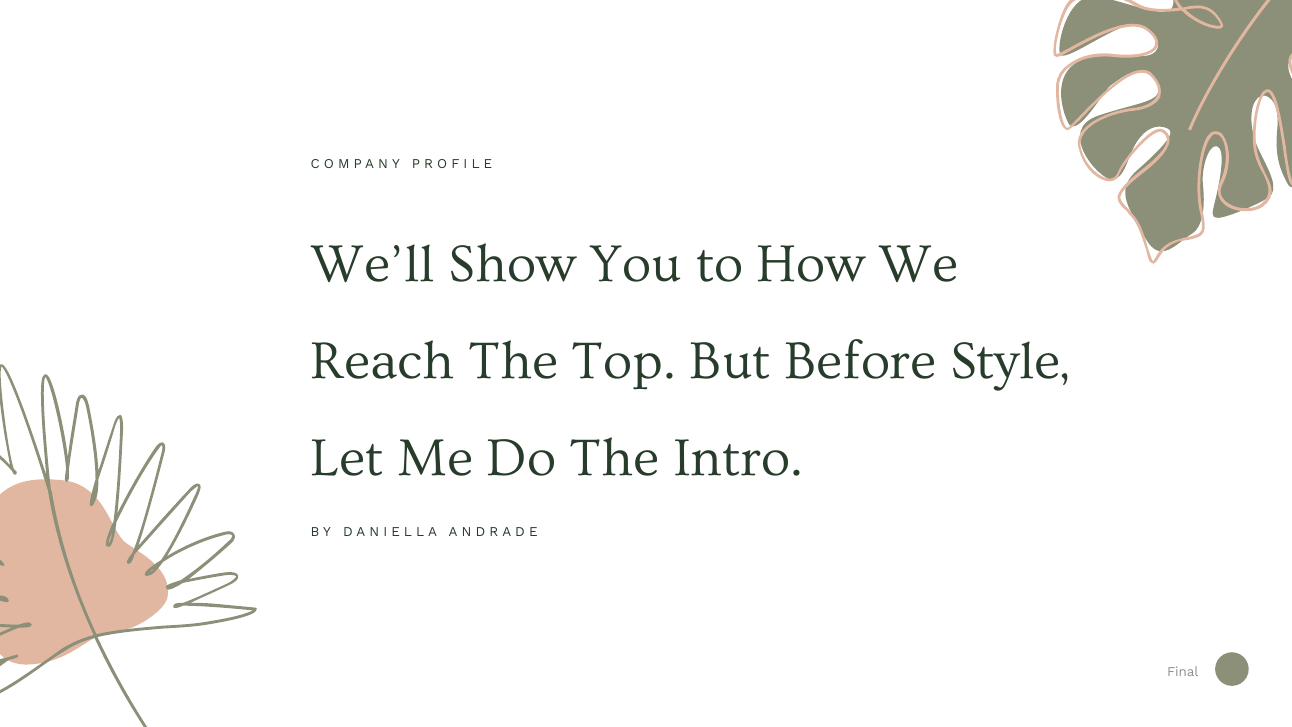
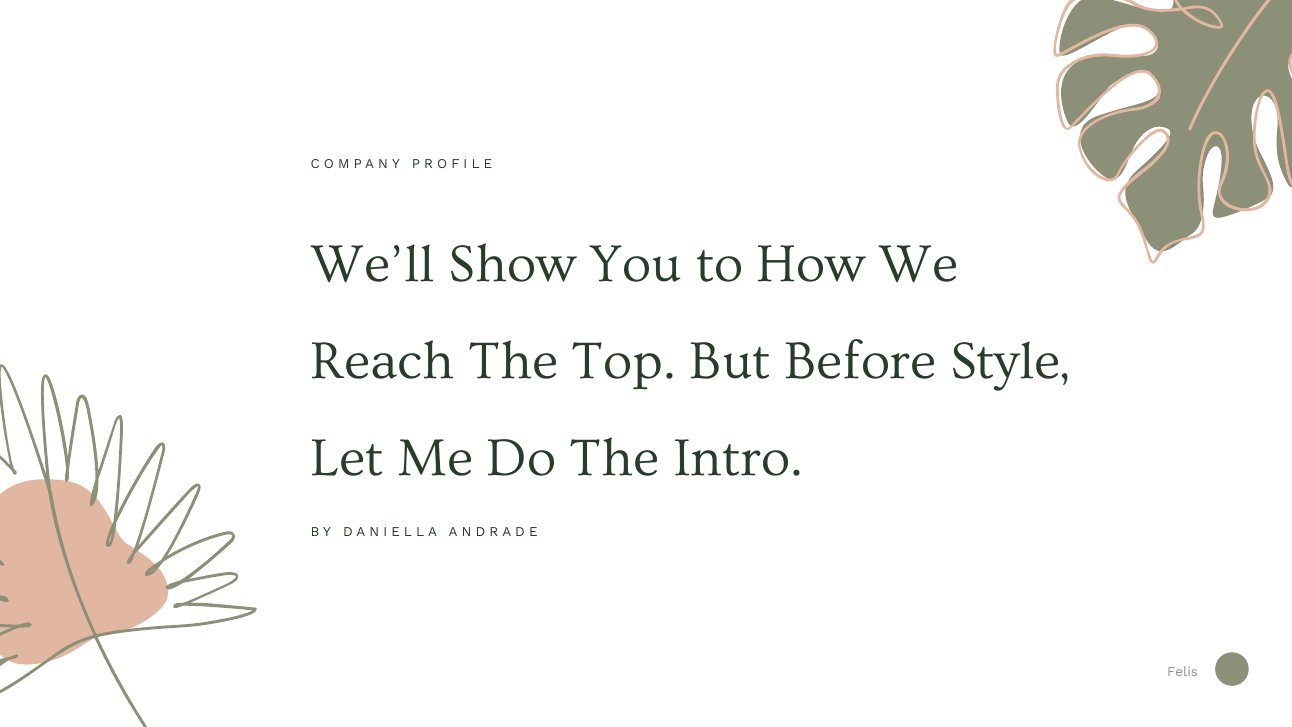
Final: Final -> Felis
